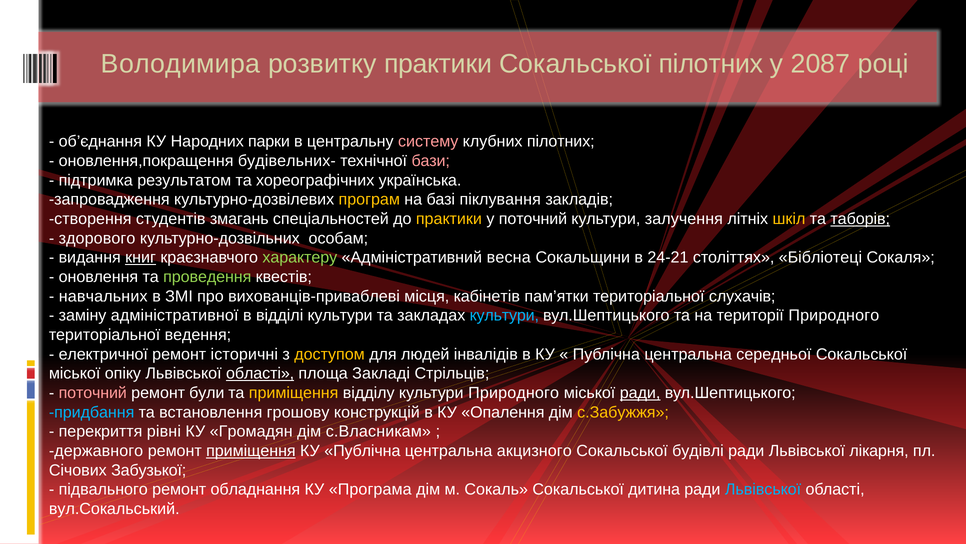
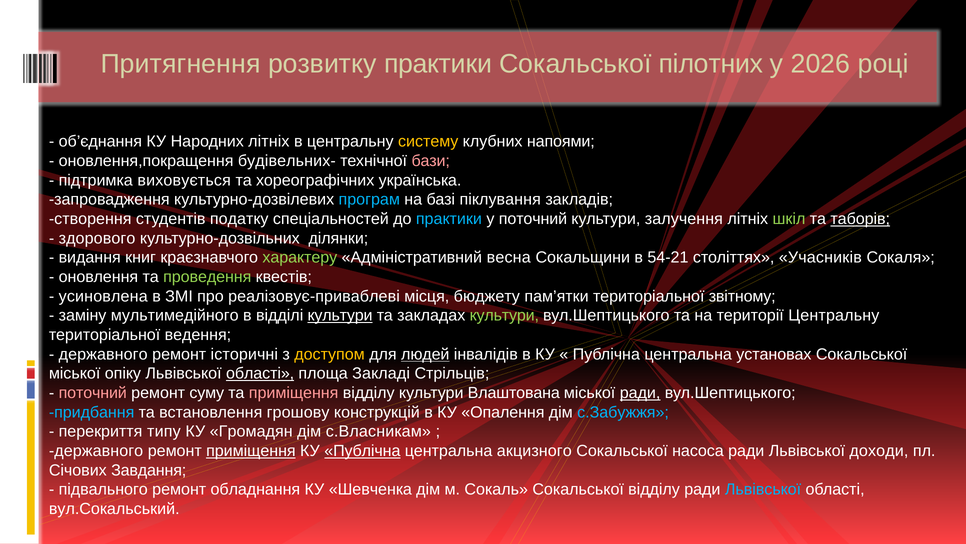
Володимира: Володимира -> Притягнення
2087: 2087 -> 2026
Народних парки: парки -> літніх
систему colour: pink -> yellow
клубних пілотних: пілотних -> напоями
результатом: результатом -> виховується
програм colour: yellow -> light blue
змагань: змагань -> податку
практики at (449, 219) colour: yellow -> light blue
шкіл colour: yellow -> light green
особам: особам -> ділянки
книг underline: present -> none
24-21: 24-21 -> 54-21
Бібліотеці: Бібліотеці -> Учасників
навчальних: навчальних -> усиновлена
вихованців-приваблеві: вихованців-приваблеві -> реалізовує-приваблеві
кабінетів: кабінетів -> бюджету
слухачів: слухачів -> звітному
адміністративної: адміністративної -> мультимедійного
культури at (340, 315) underline: none -> present
культури at (504, 315) colour: light blue -> light green
території Природного: Природного -> Центральну
електричної at (103, 354): електричної -> державного
людей underline: none -> present
середньої: середньої -> установах
були: були -> суму
приміщення at (294, 393) colour: yellow -> pink
культури Природного: Природного -> Влаштована
с.Забужжя colour: yellow -> light blue
рівні: рівні -> типу
Публічна at (362, 450) underline: none -> present
будівлі: будівлі -> насоса
лікарня: лікарня -> доходи
Забузької: Забузької -> Завдання
Програма: Програма -> Шевченка
Сокальської дитина: дитина -> відділу
